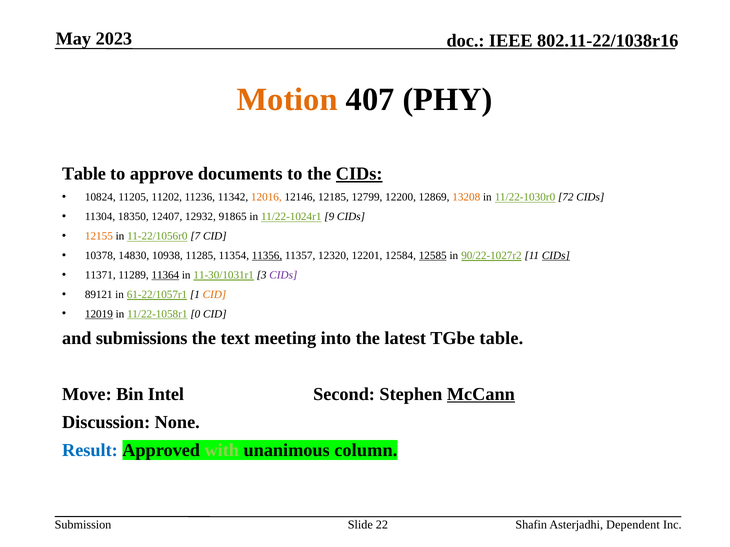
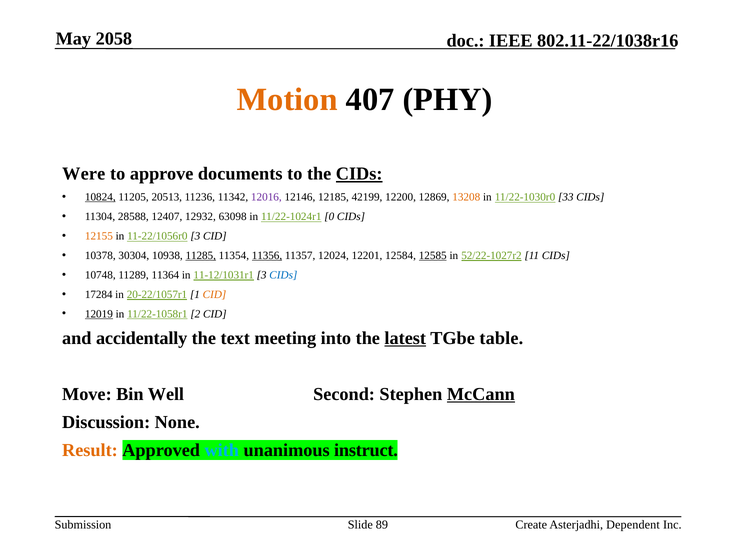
2023: 2023 -> 2058
Table at (84, 174): Table -> Were
10824 underline: none -> present
11202: 11202 -> 20513
12016 colour: orange -> purple
12799: 12799 -> 42199
72: 72 -> 33
18350: 18350 -> 28588
91865: 91865 -> 63098
9: 9 -> 0
11-22/1056r0 7: 7 -> 3
14830: 14830 -> 30304
11285 underline: none -> present
12320: 12320 -> 12024
90/22-1027r2: 90/22-1027r2 -> 52/22-1027r2
CIDs at (556, 256) underline: present -> none
11371: 11371 -> 10748
11364 underline: present -> none
11-30/1031r1: 11-30/1031r1 -> 11-12/1031r1
CIDs at (283, 275) colour: purple -> blue
89121: 89121 -> 17284
61-22/1057r1: 61-22/1057r1 -> 20-22/1057r1
0: 0 -> 2
submissions: submissions -> accidentally
latest underline: none -> present
Intel: Intel -> Well
Result colour: blue -> orange
with colour: light green -> light blue
column: column -> instruct
22: 22 -> 89
Shafin: Shafin -> Create
